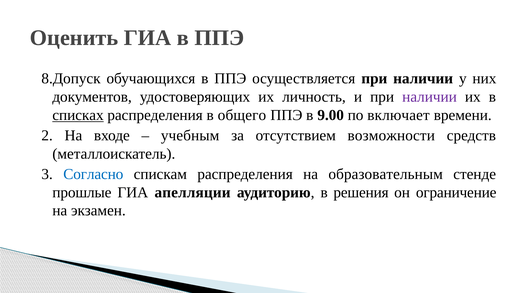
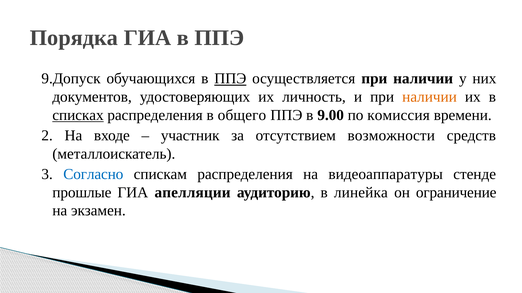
Оценить: Оценить -> Порядка
8.Допуск: 8.Допуск -> 9.Допуск
ППЭ at (230, 79) underline: none -> present
наличии at (430, 97) colour: purple -> orange
включает: включает -> комиссия
учебным: учебным -> участник
образовательным: образовательным -> видеоаппаратуры
решения: решения -> линейка
